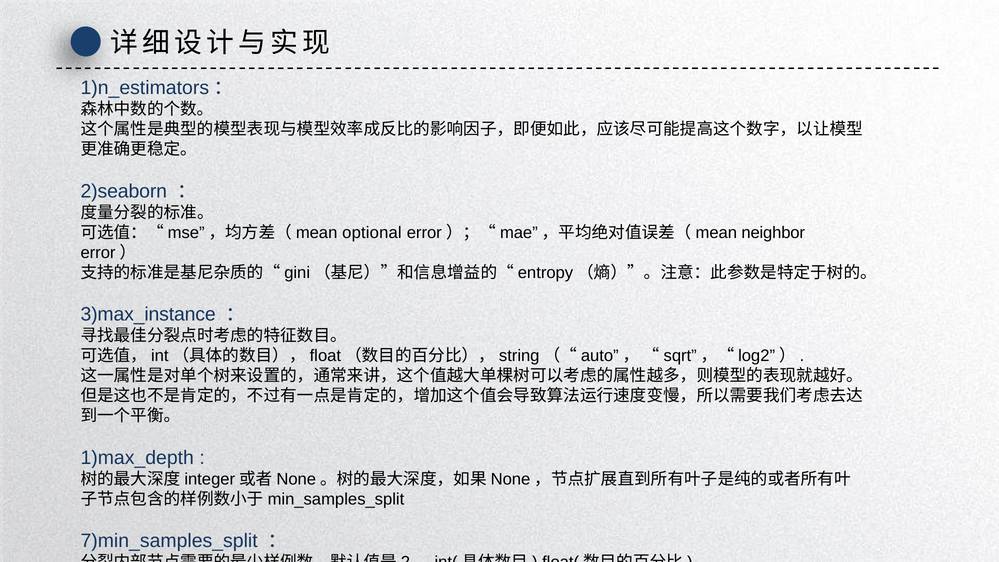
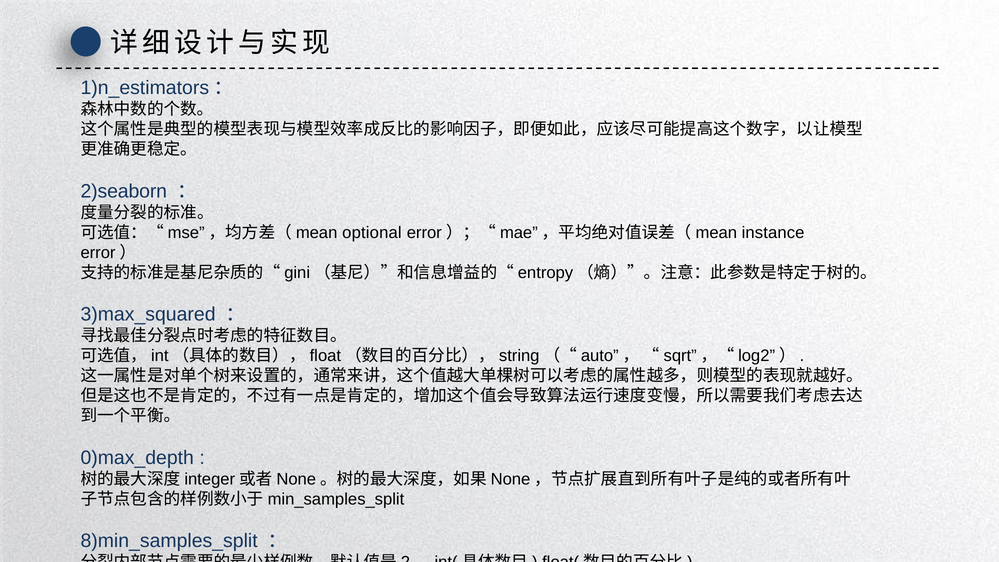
neighbor: neighbor -> instance
3)max_instance: 3)max_instance -> 3)max_squared
1)max_depth: 1)max_depth -> 0)max_depth
7)min_samples_split: 7)min_samples_split -> 8)min_samples_split
